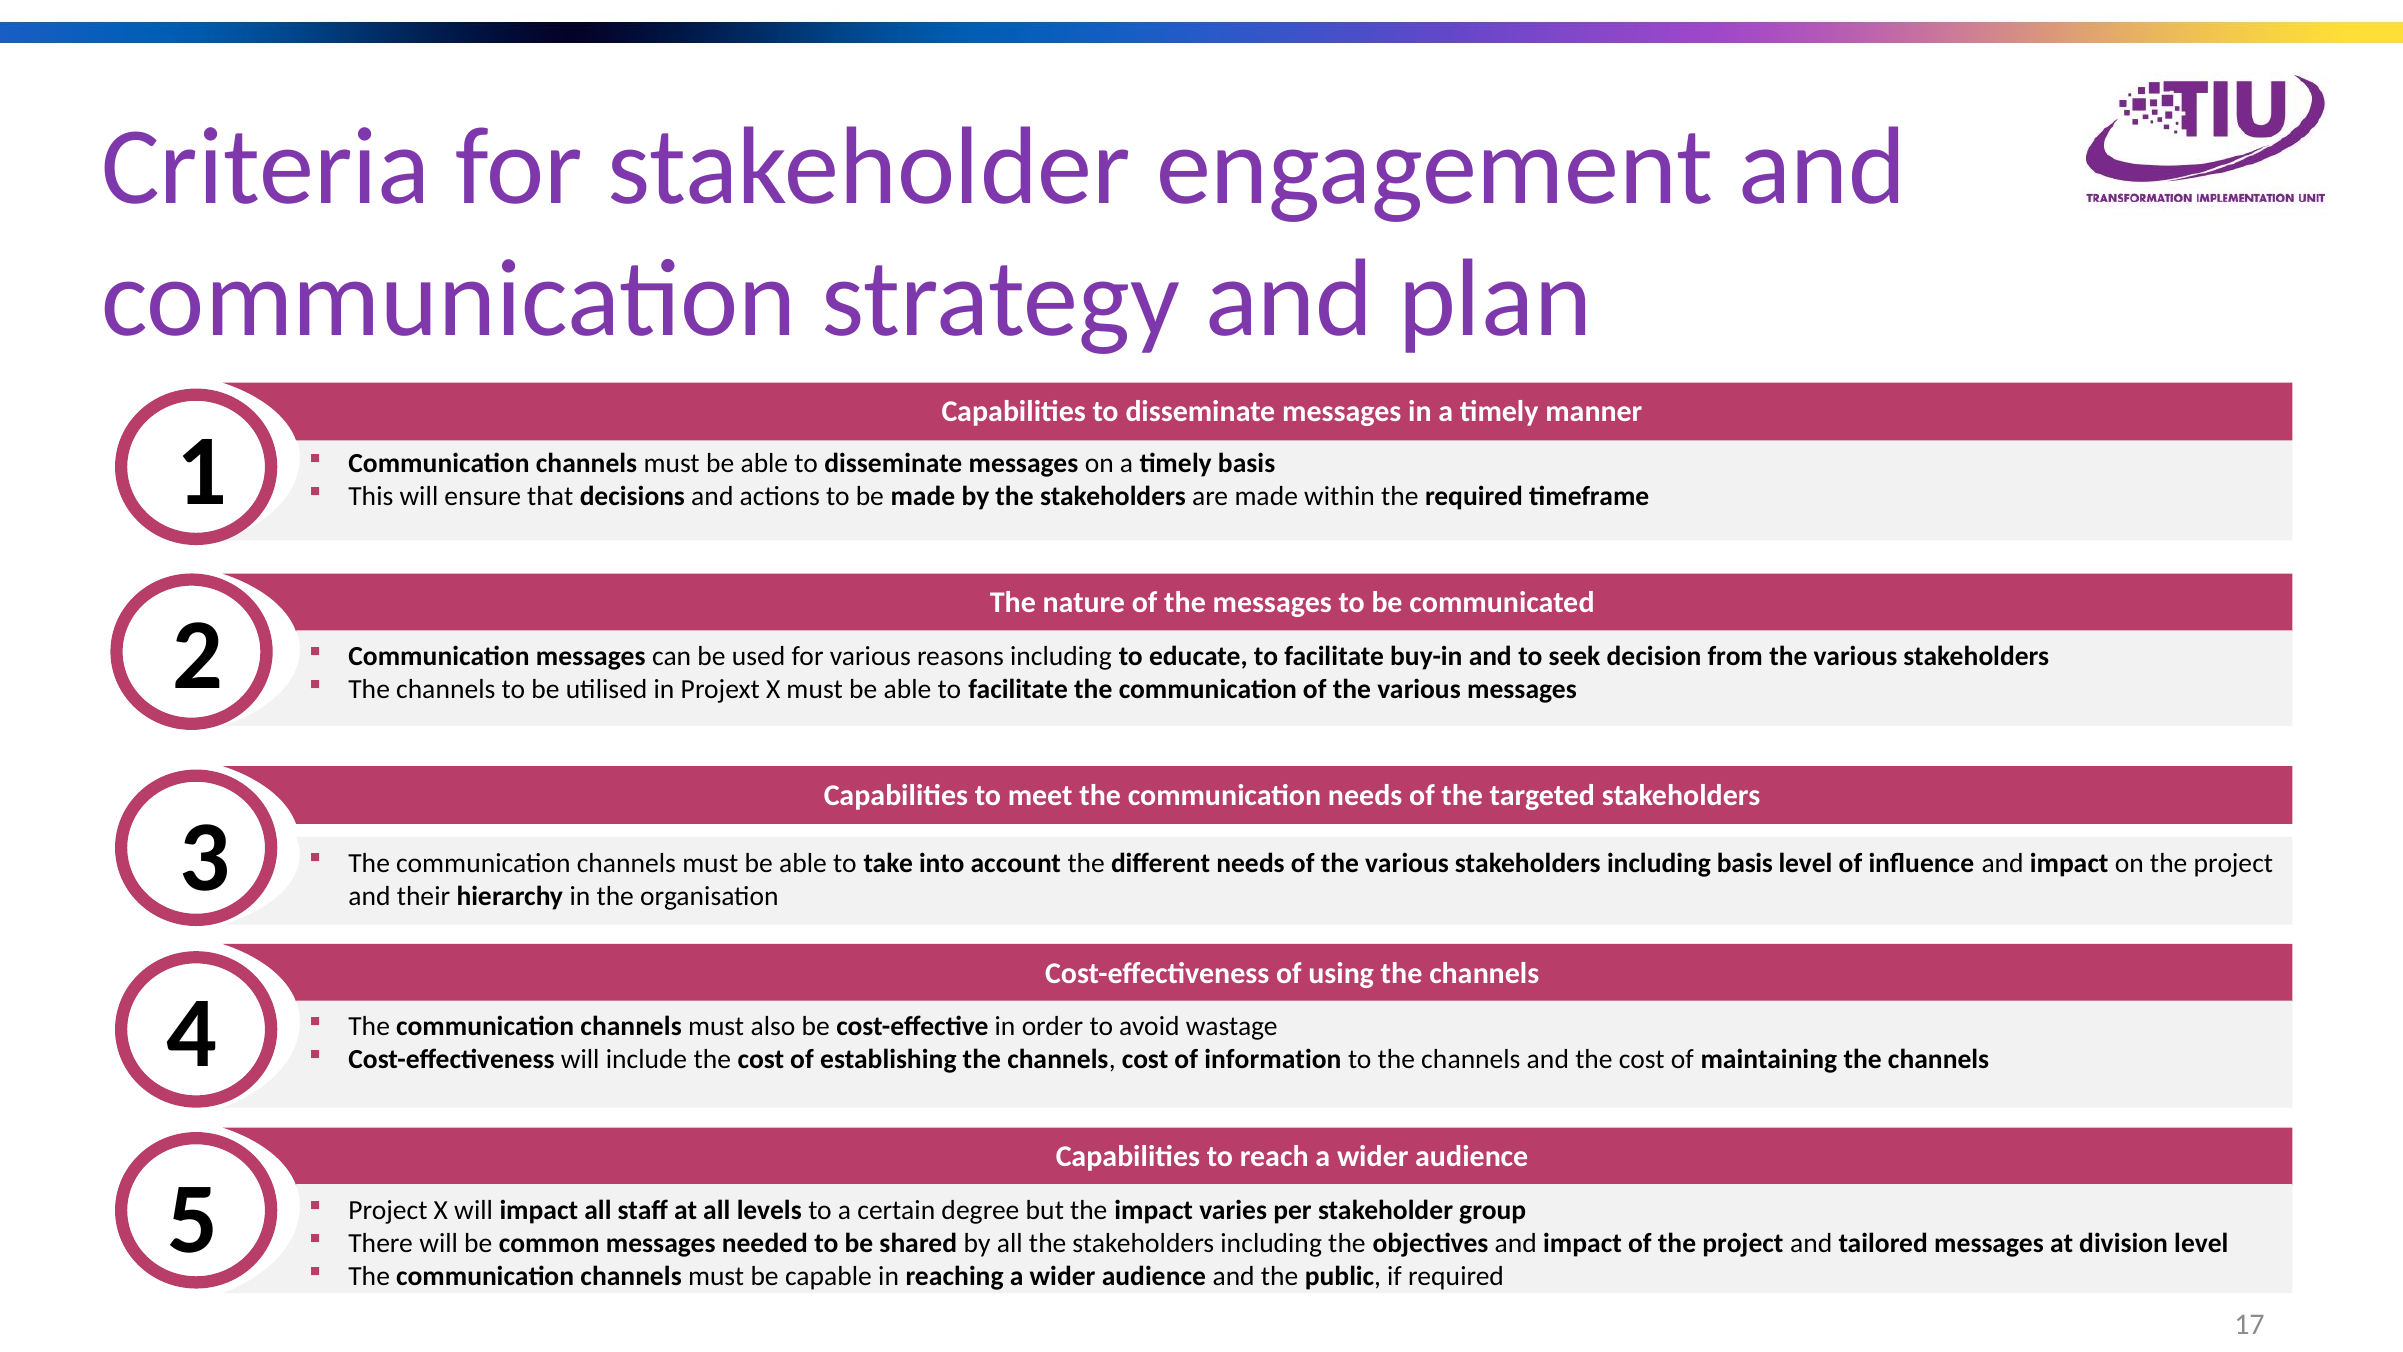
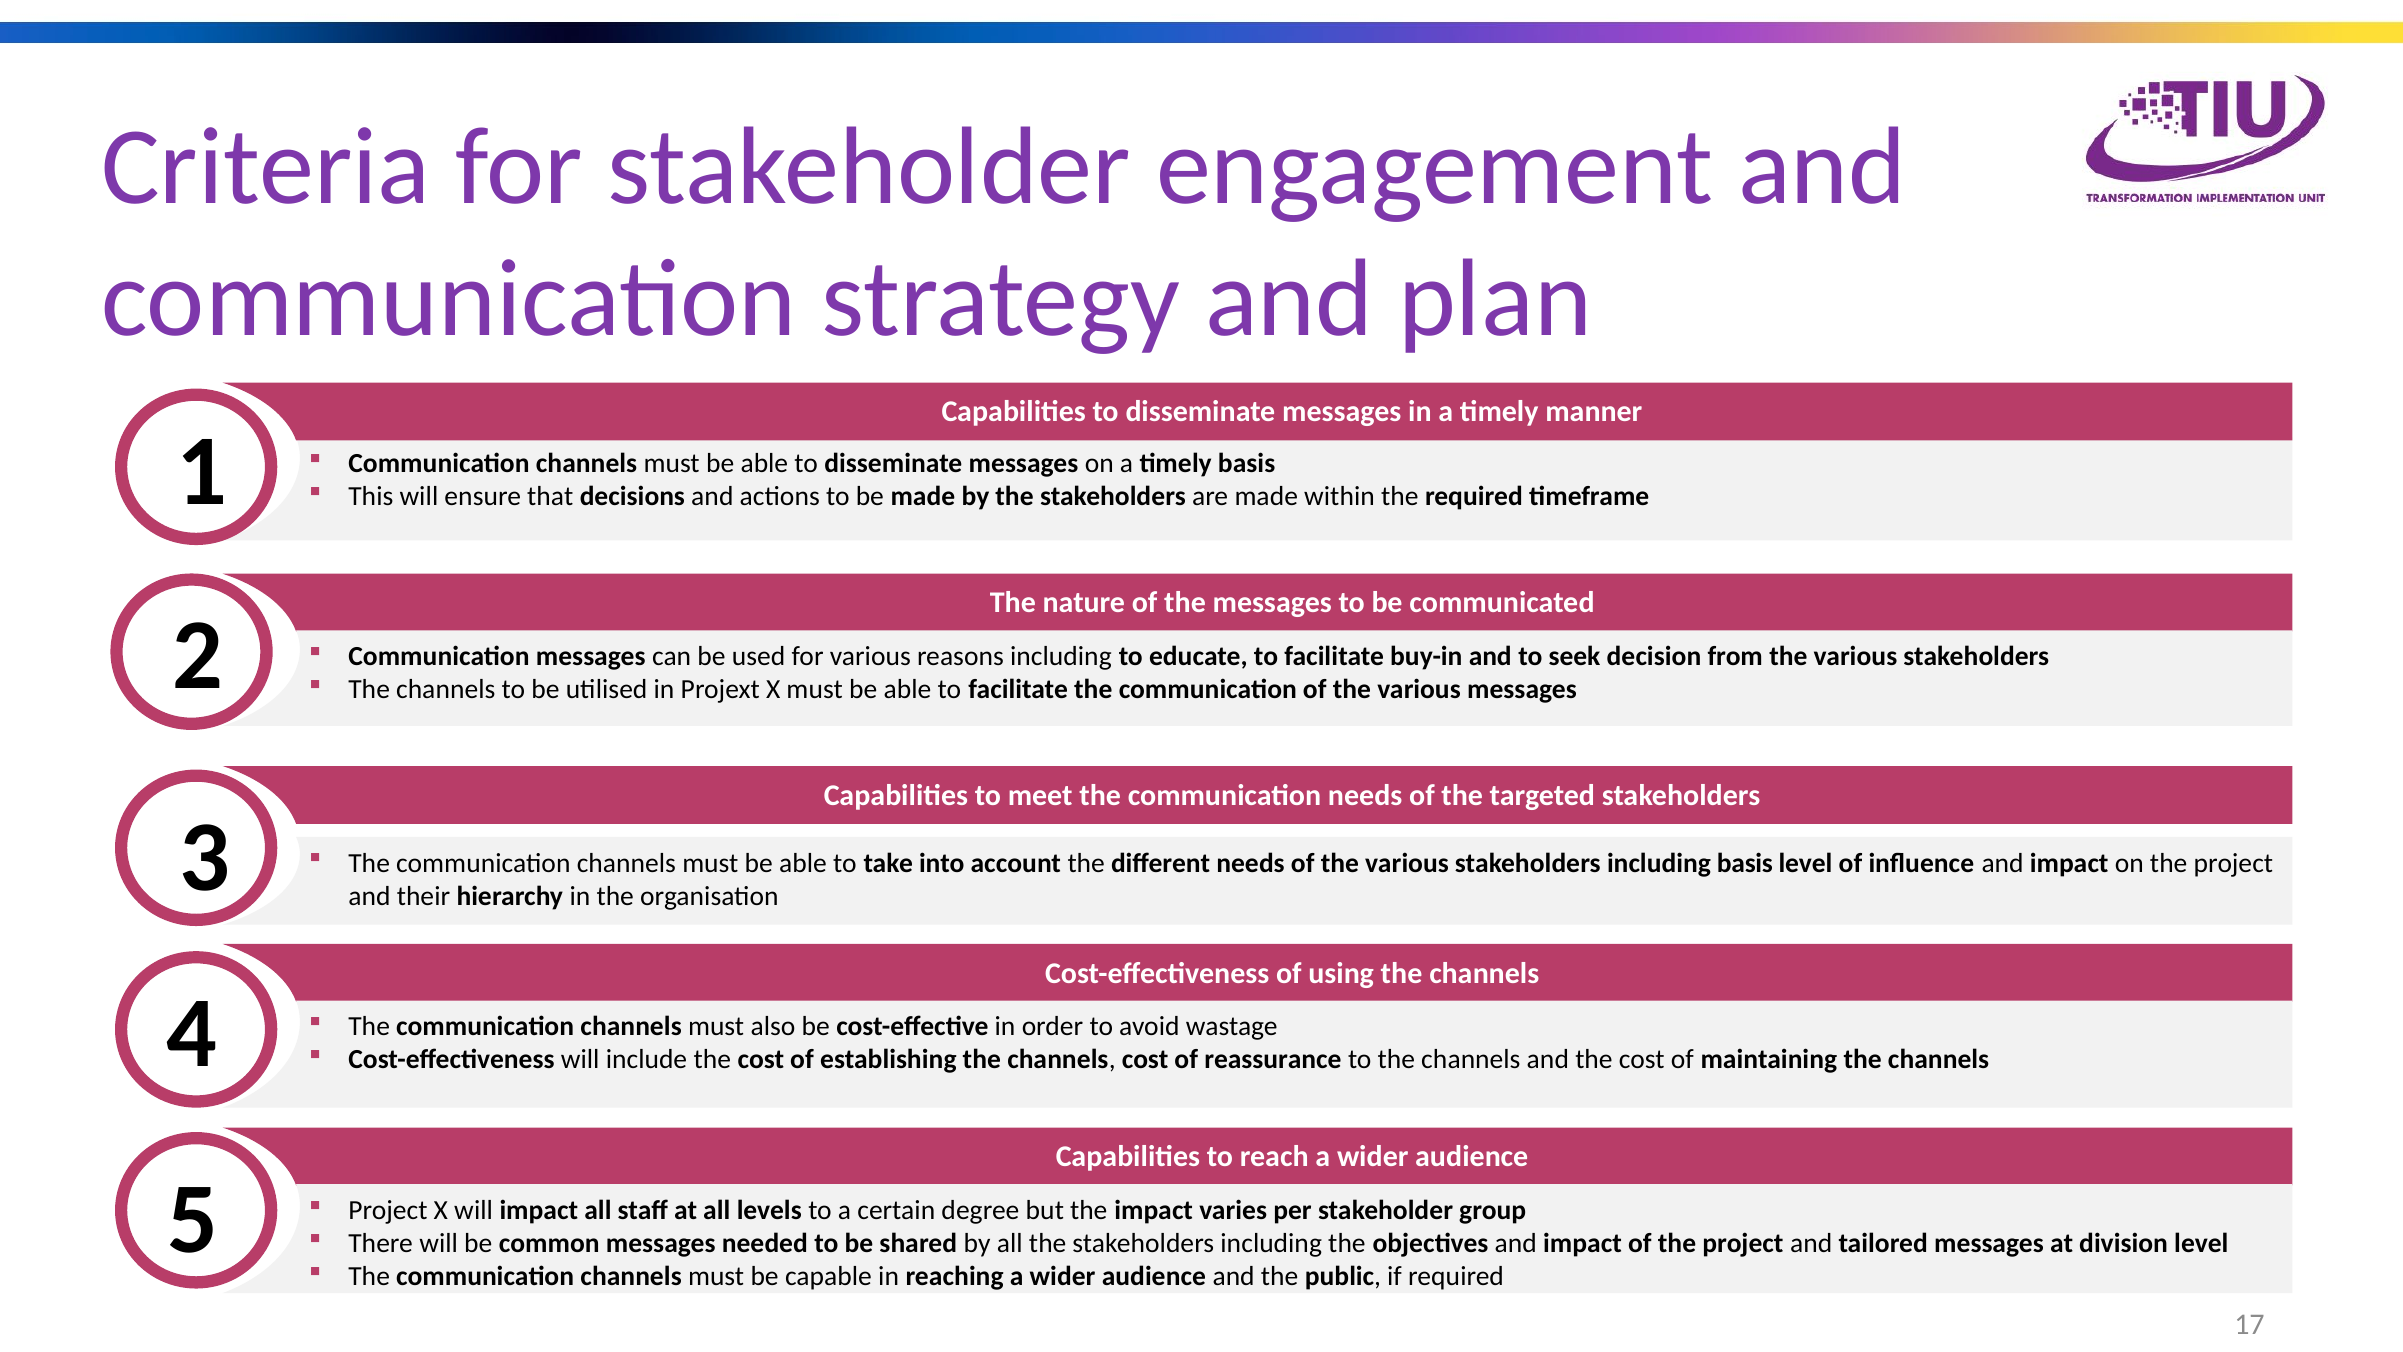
information: information -> reassurance
